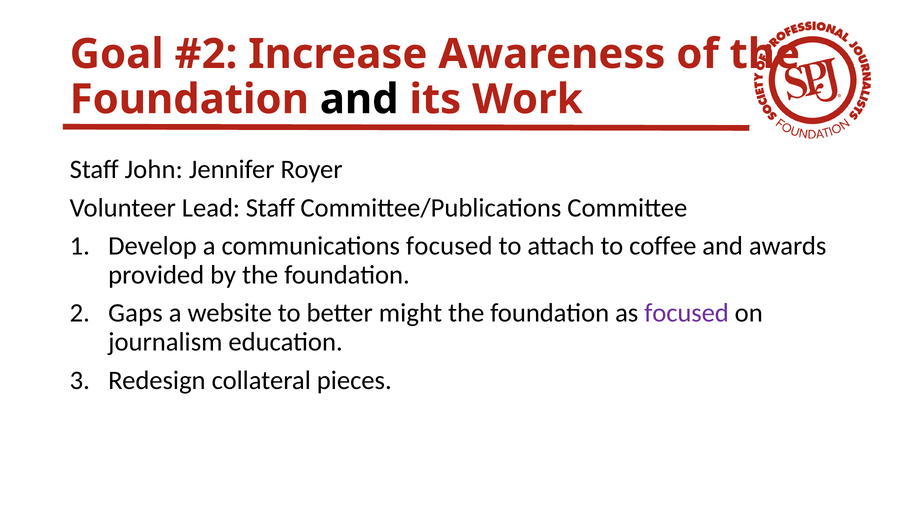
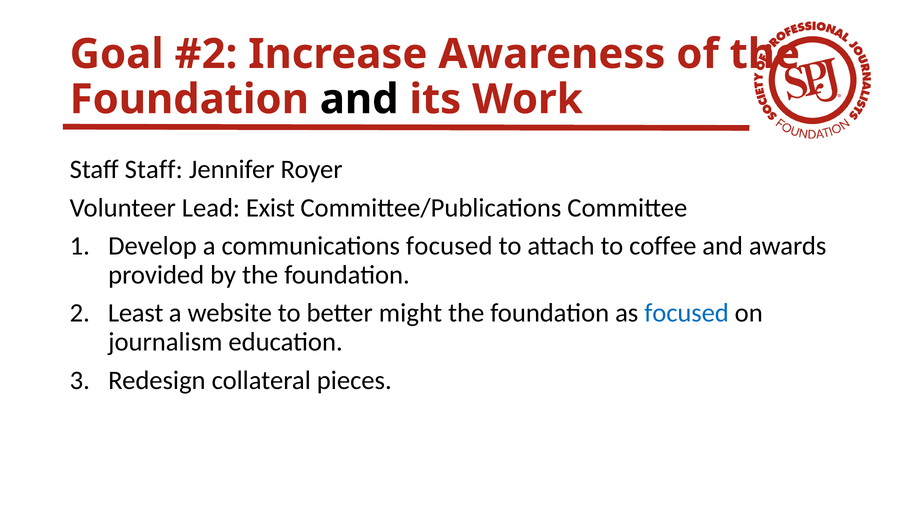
Staff John: John -> Staff
Lead Staff: Staff -> Exist
Gaps: Gaps -> Least
focused at (687, 313) colour: purple -> blue
